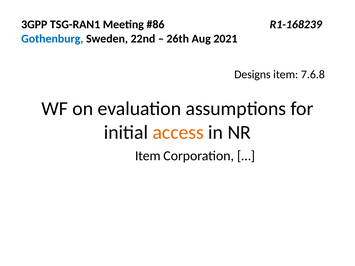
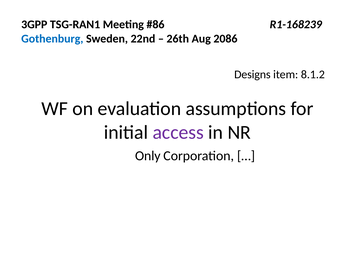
2021: 2021 -> 2086
7.6.8: 7.6.8 -> 8.1.2
access colour: orange -> purple
Item at (148, 156): Item -> Only
